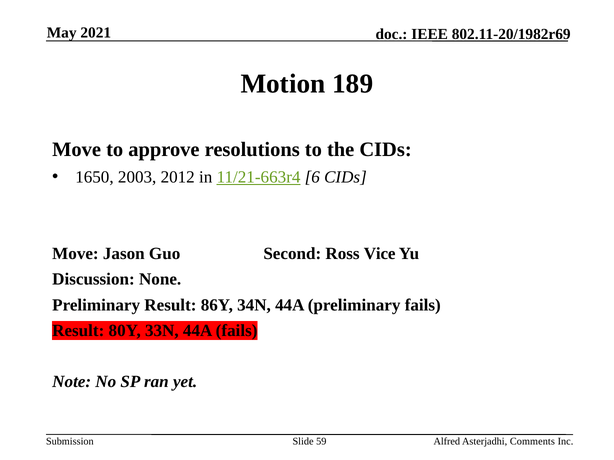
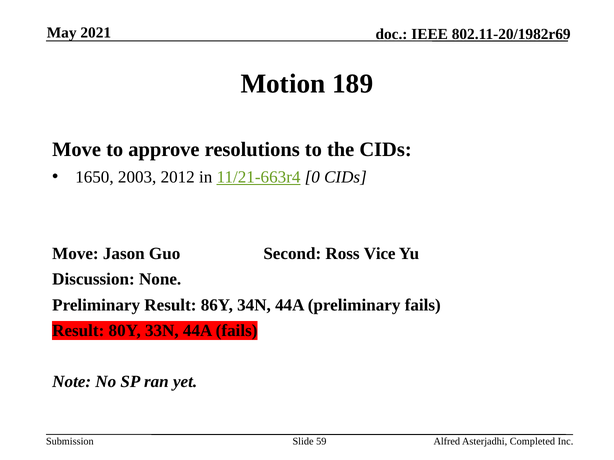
6: 6 -> 0
Comments: Comments -> Completed
